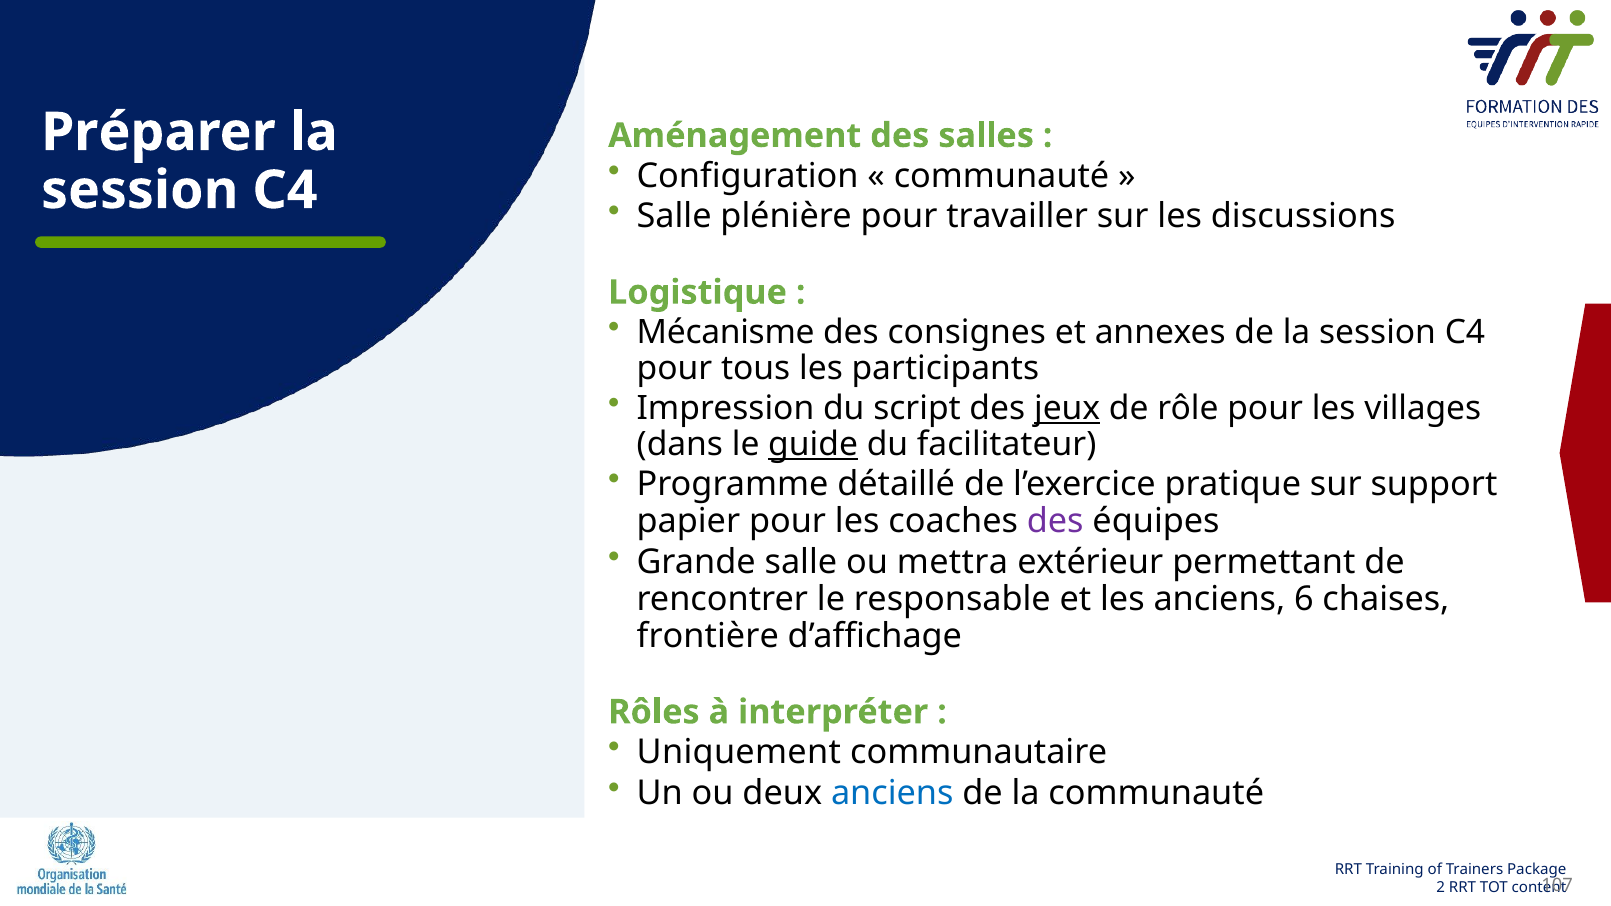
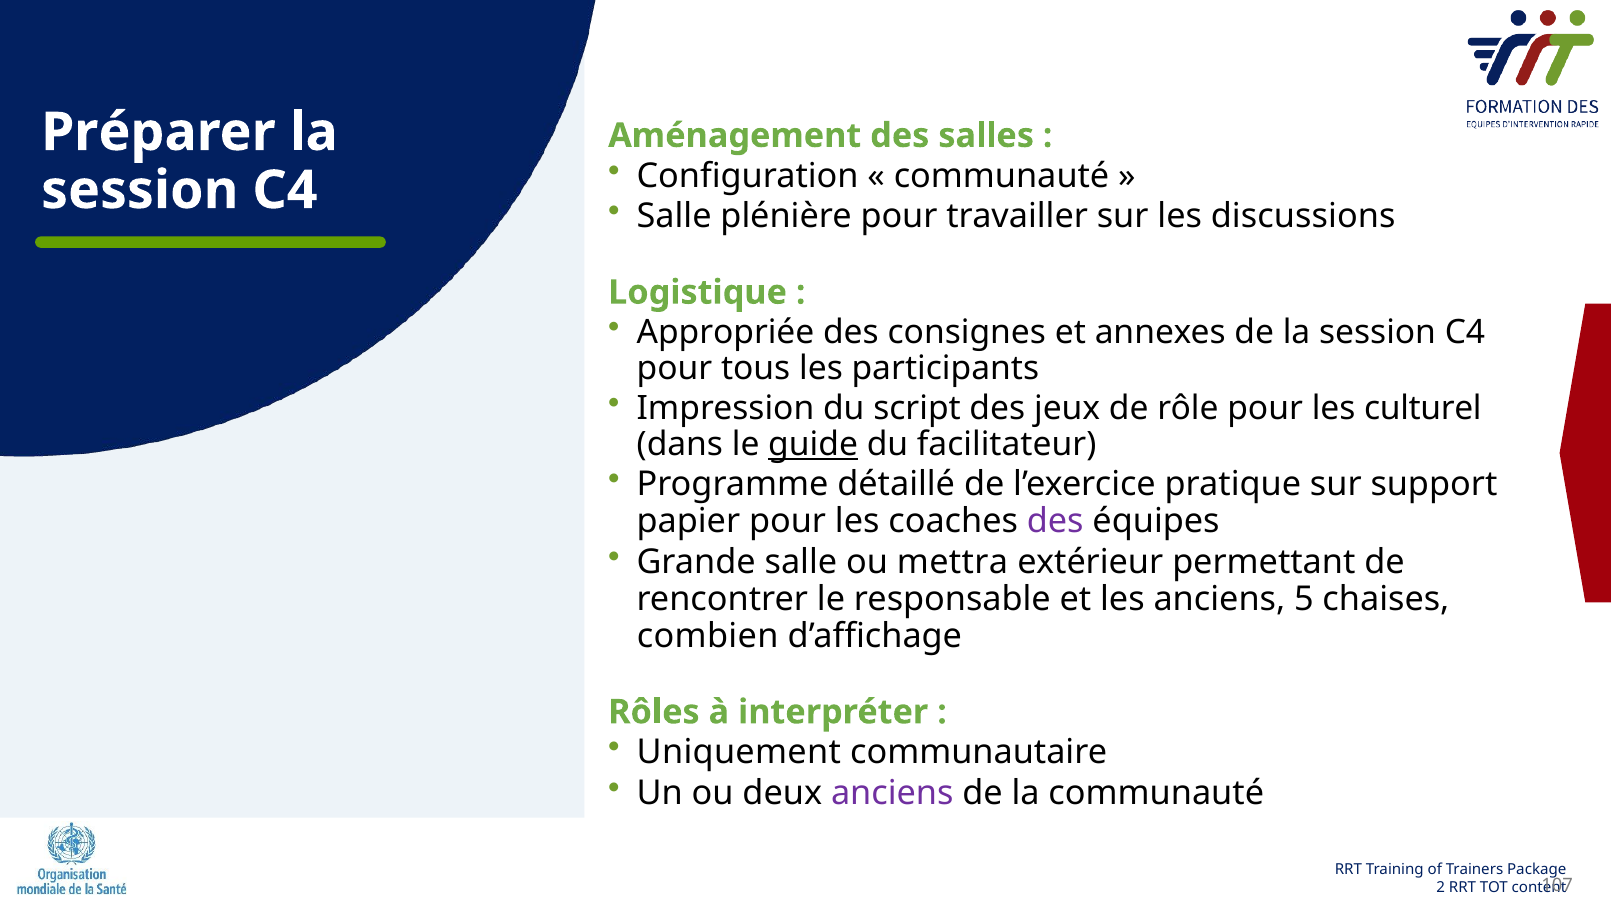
Mécanisme: Mécanisme -> Appropriée
jeux underline: present -> none
villages: villages -> culturel
6: 6 -> 5
frontière: frontière -> combien
anciens at (892, 793) colour: blue -> purple
